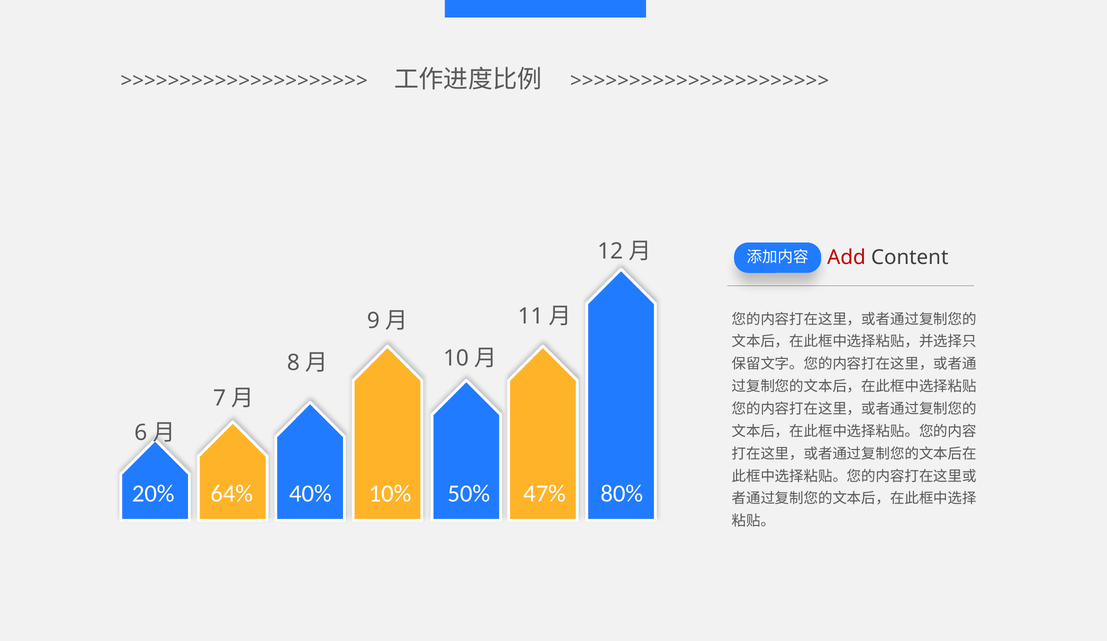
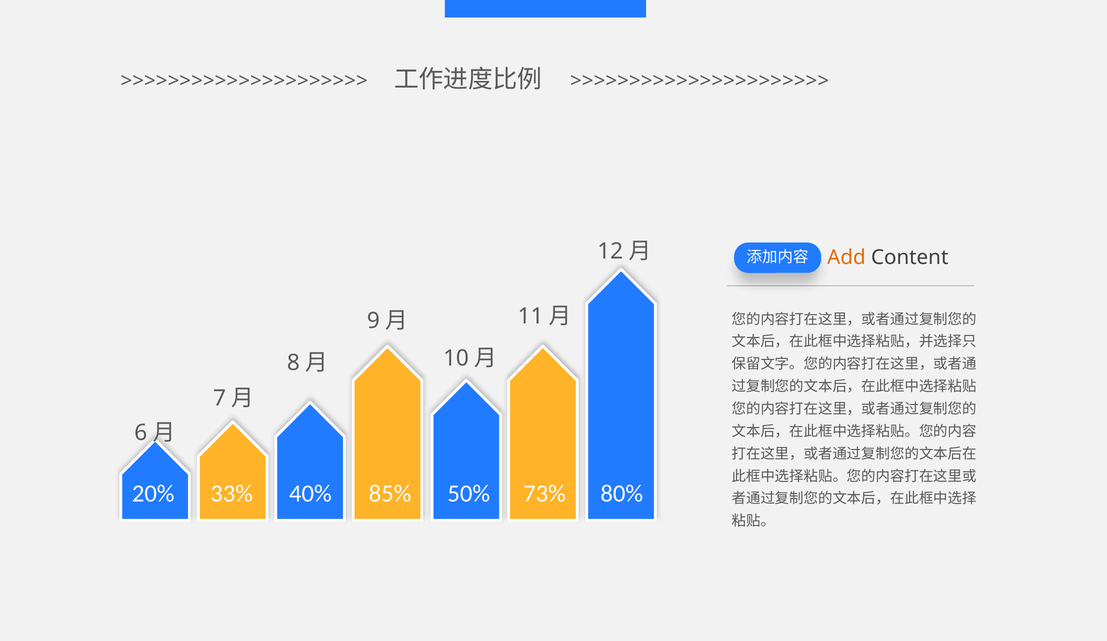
Add colour: red -> orange
64%: 64% -> 33%
10%: 10% -> 85%
47%: 47% -> 73%
